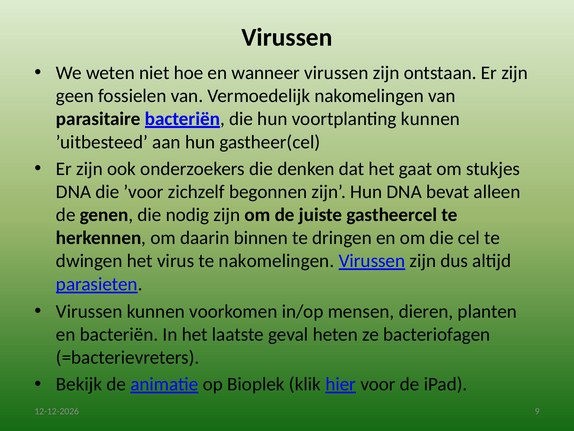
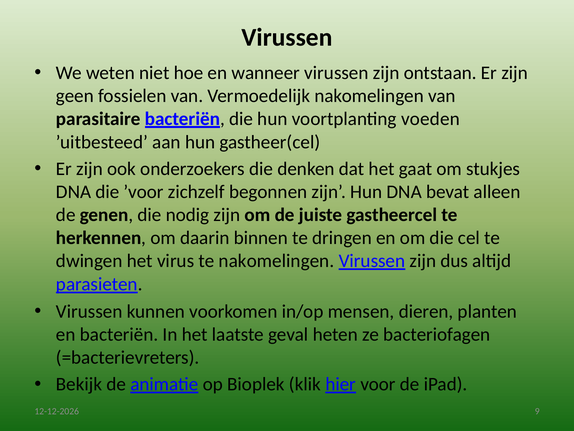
voortplanting kunnen: kunnen -> voeden
